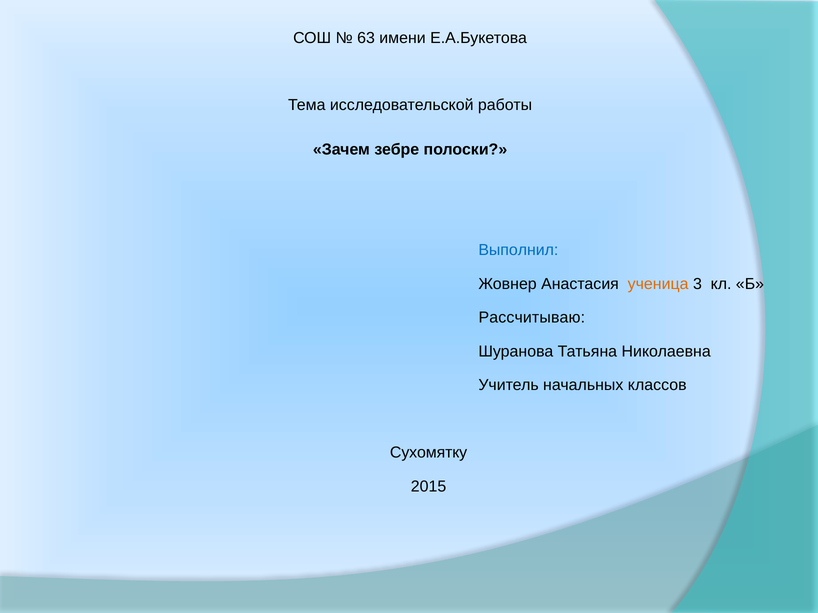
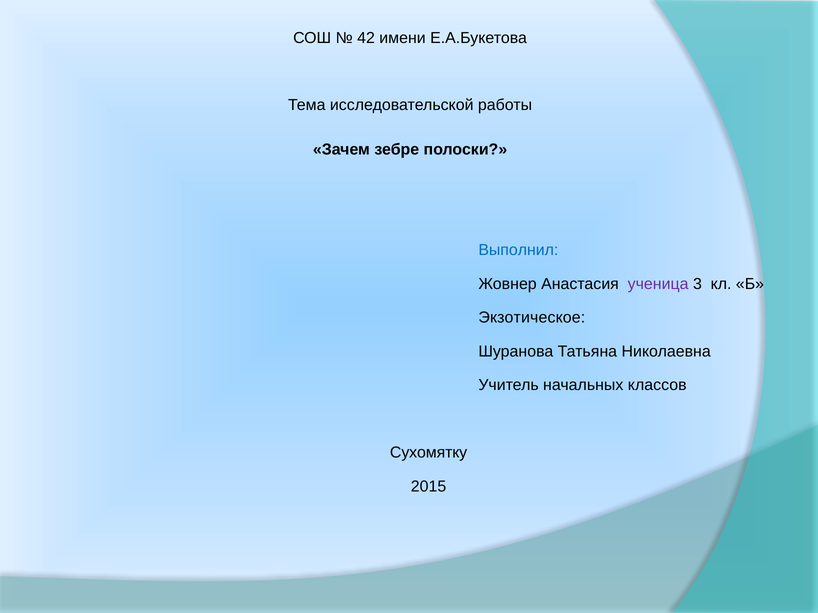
63: 63 -> 42
ученица colour: orange -> purple
Рассчитываю: Рассчитываю -> Экзотическое
